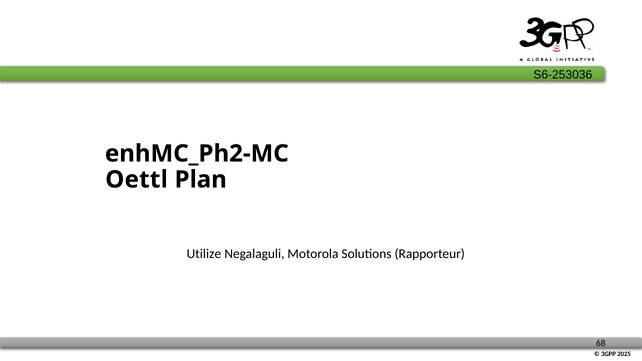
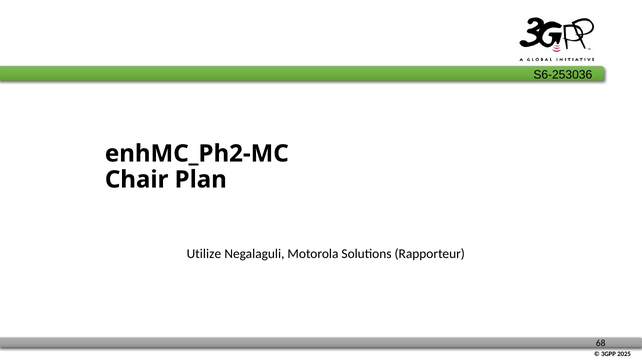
Oettl: Oettl -> Chair
